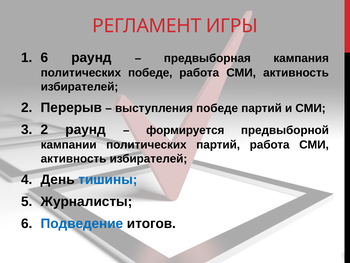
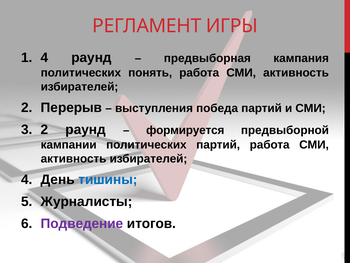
1 6: 6 -> 4
политических победе: победе -> понять
выступления победе: победе -> победа
Подведение colour: blue -> purple
